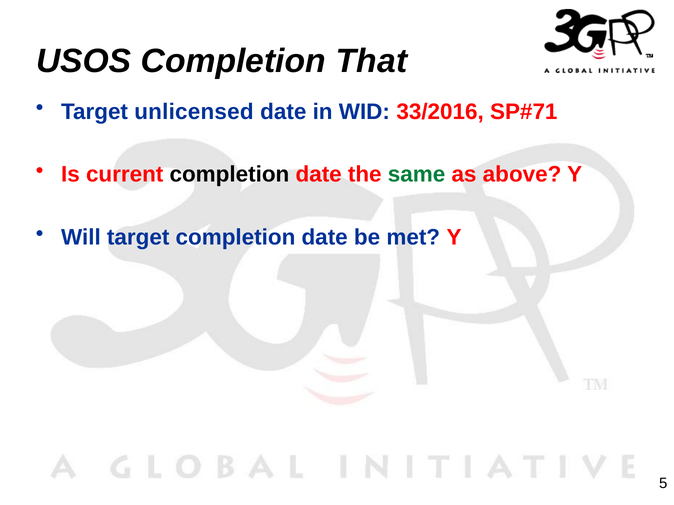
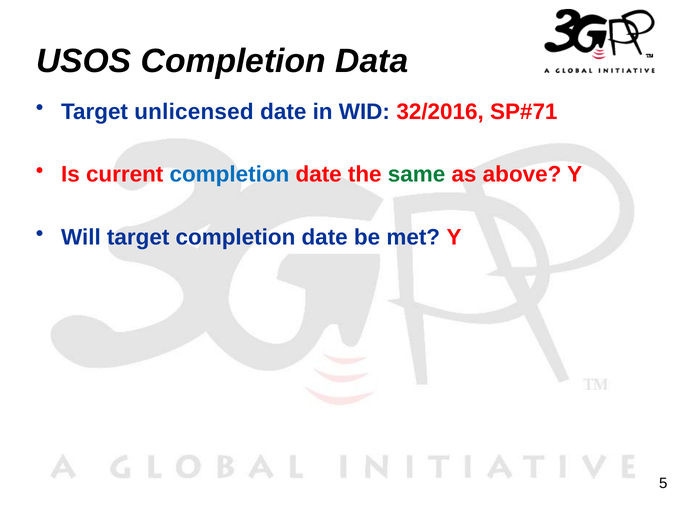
That: That -> Data
33/2016: 33/2016 -> 32/2016
completion at (229, 175) colour: black -> blue
